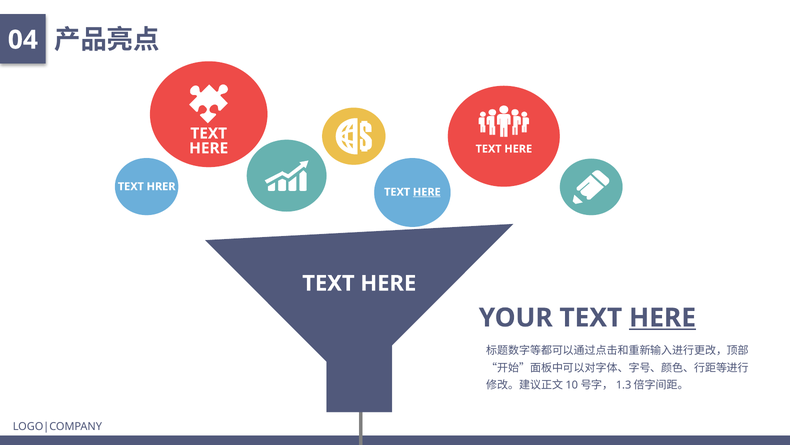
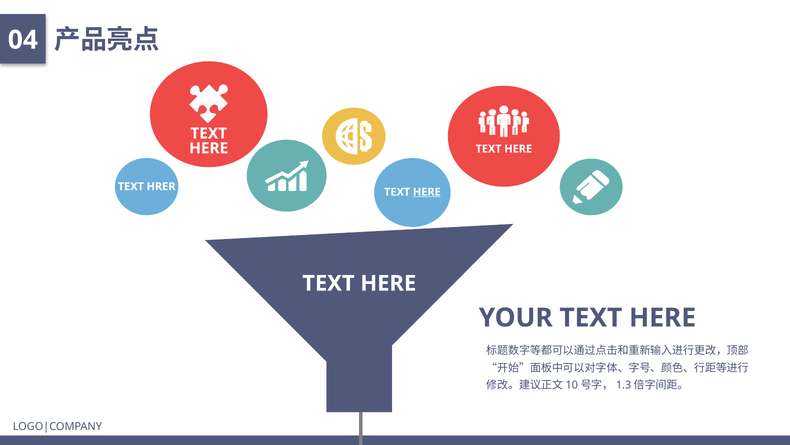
HERE at (663, 317) underline: present -> none
